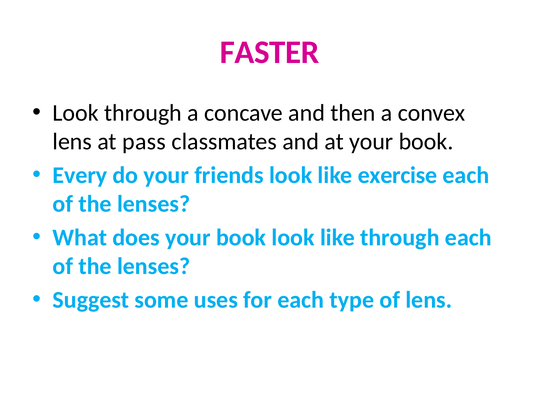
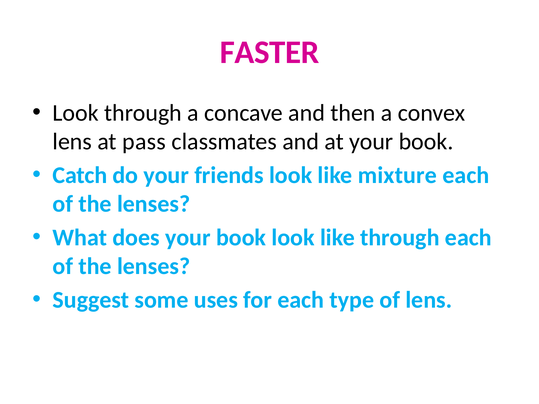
Every: Every -> Catch
exercise: exercise -> mixture
